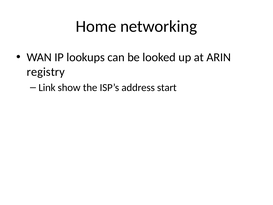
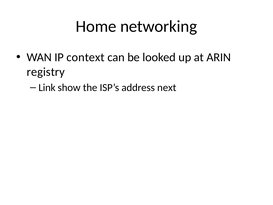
lookups: lookups -> context
start: start -> next
